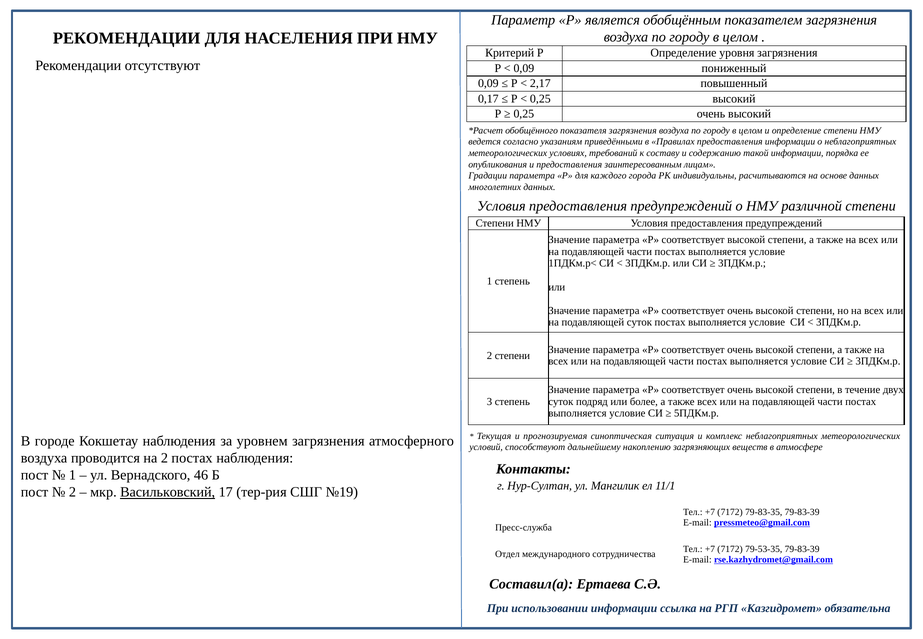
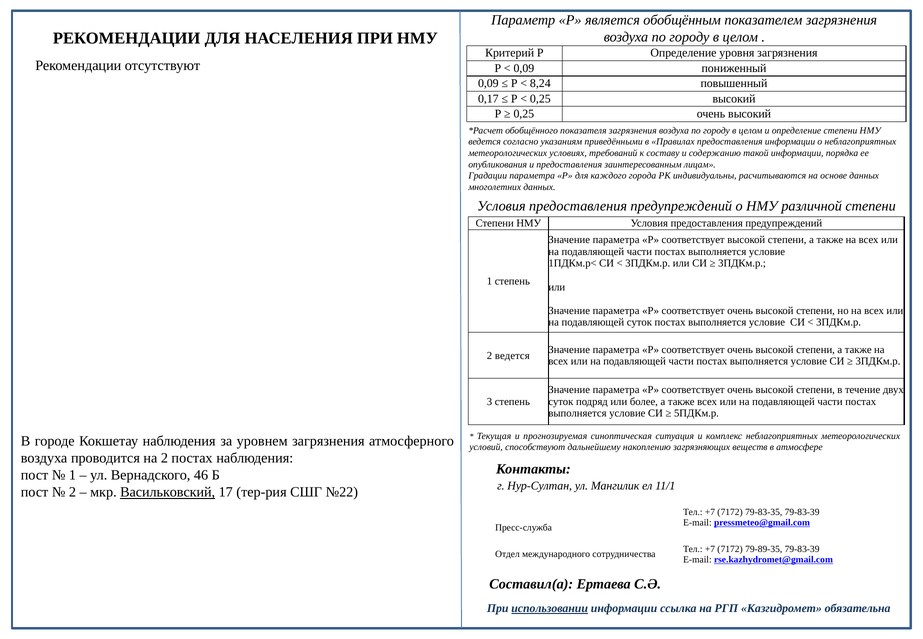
2,17: 2,17 -> 8,24
2 степени: степени -> ведется
№19: №19 -> №22
79-53-35: 79-53-35 -> 79-89-35
использовании underline: none -> present
